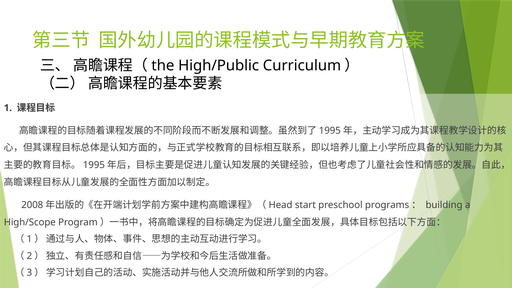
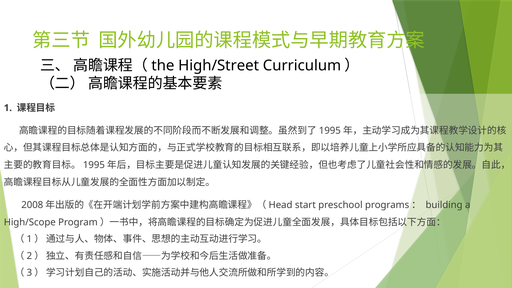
High/Public: High/Public -> High/Street
